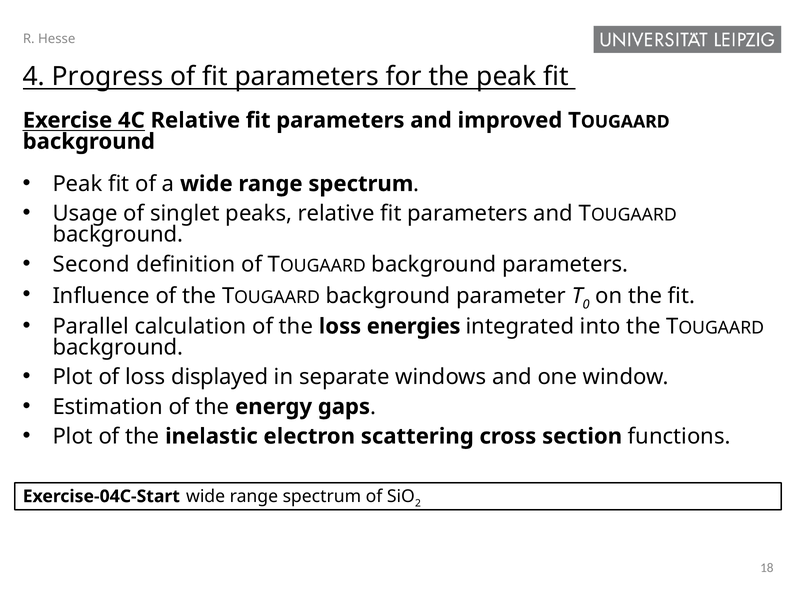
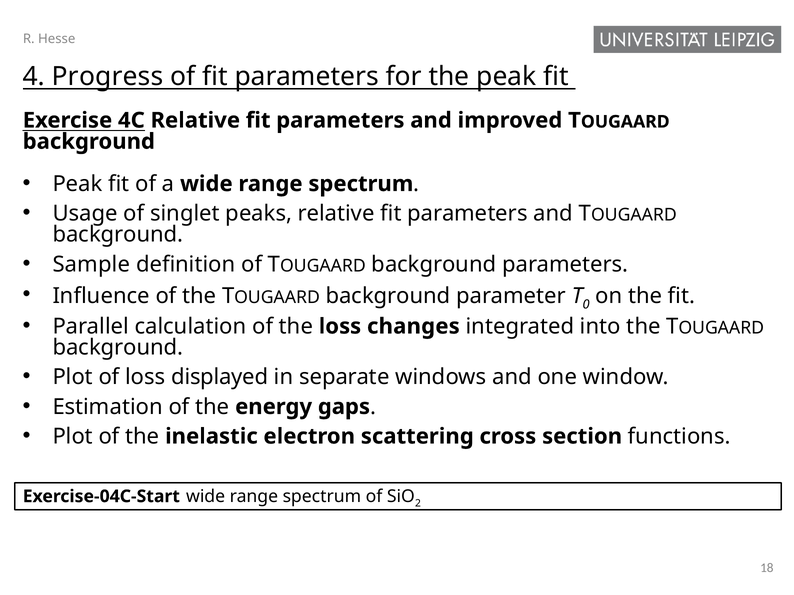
Second: Second -> Sample
energies: energies -> changes
